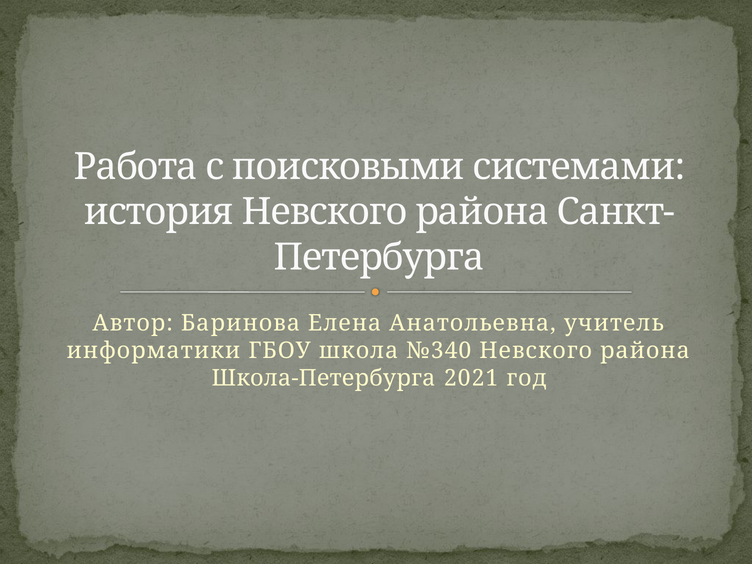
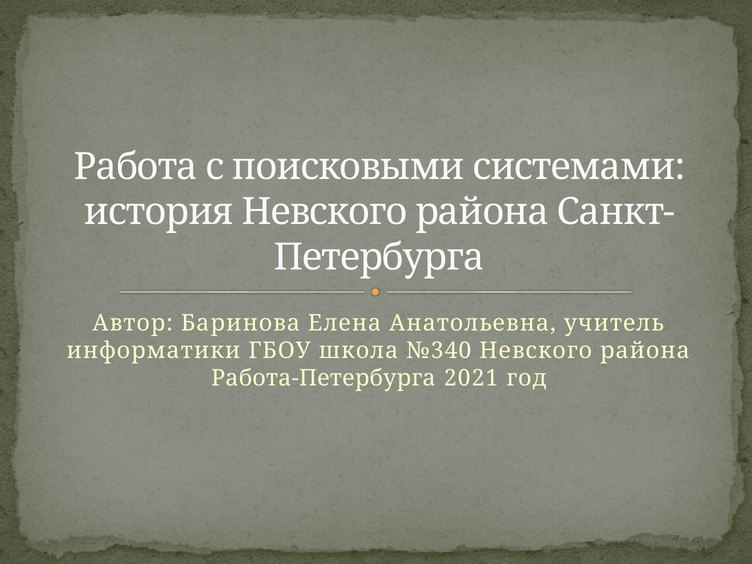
Школа-Петербурга: Школа-Петербурга -> Работа-Петербурга
